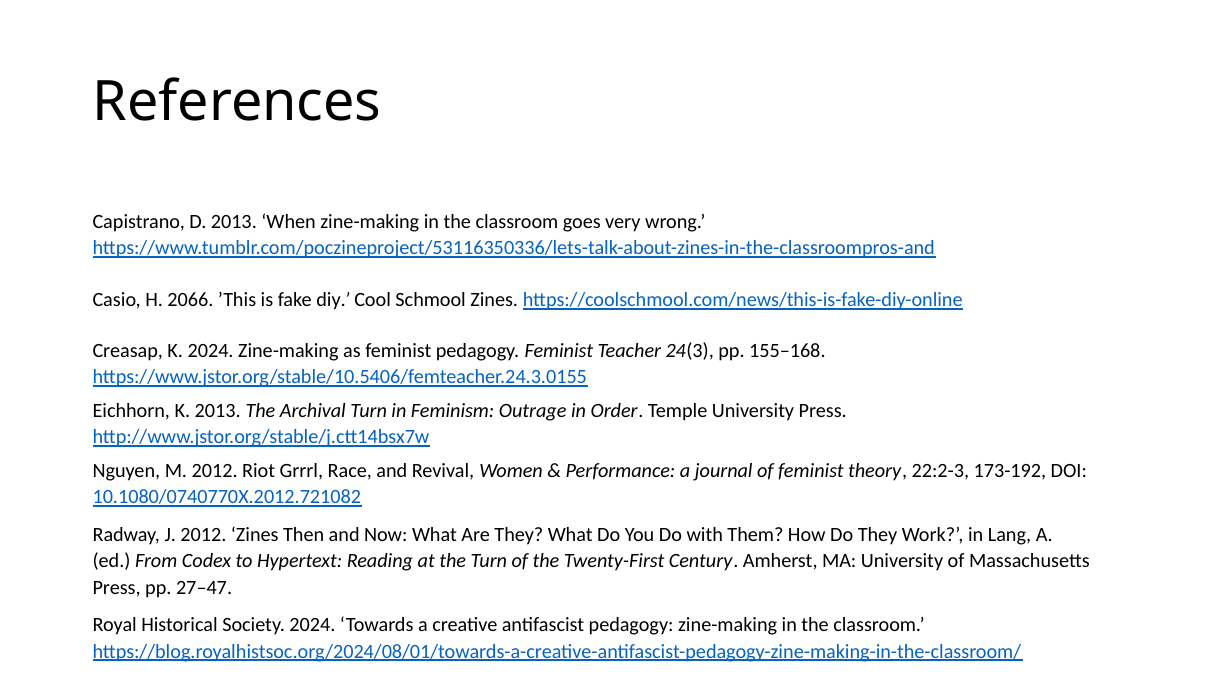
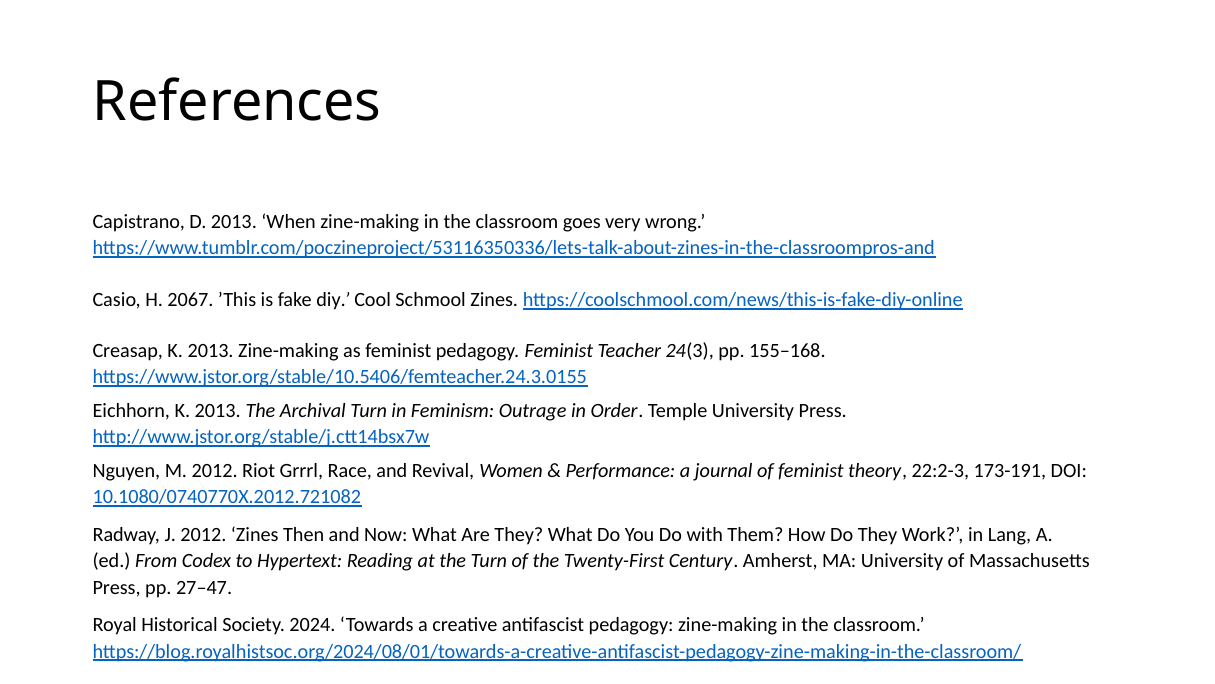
2066: 2066 -> 2067
Creasap K 2024: 2024 -> 2013
173-192: 173-192 -> 173-191
